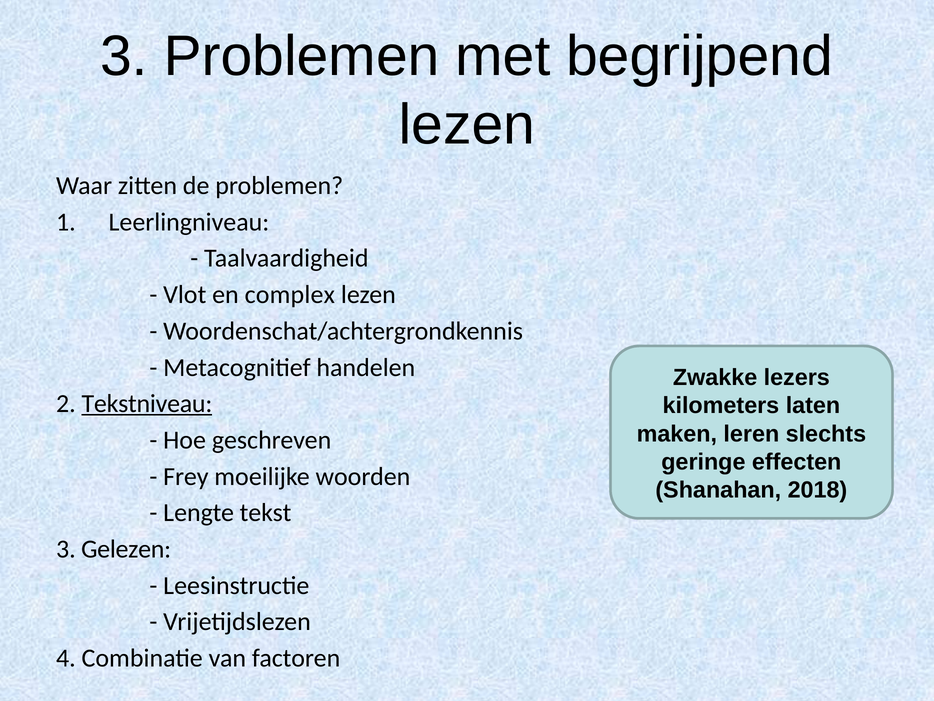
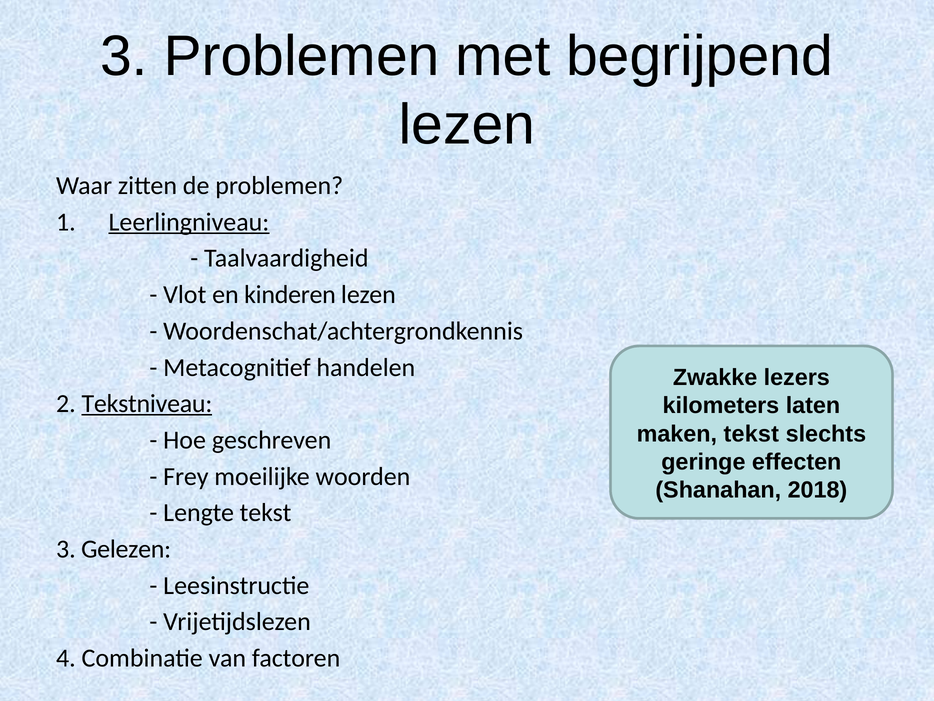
Leerlingniveau underline: none -> present
complex: complex -> kinderen
maken leren: leren -> tekst
